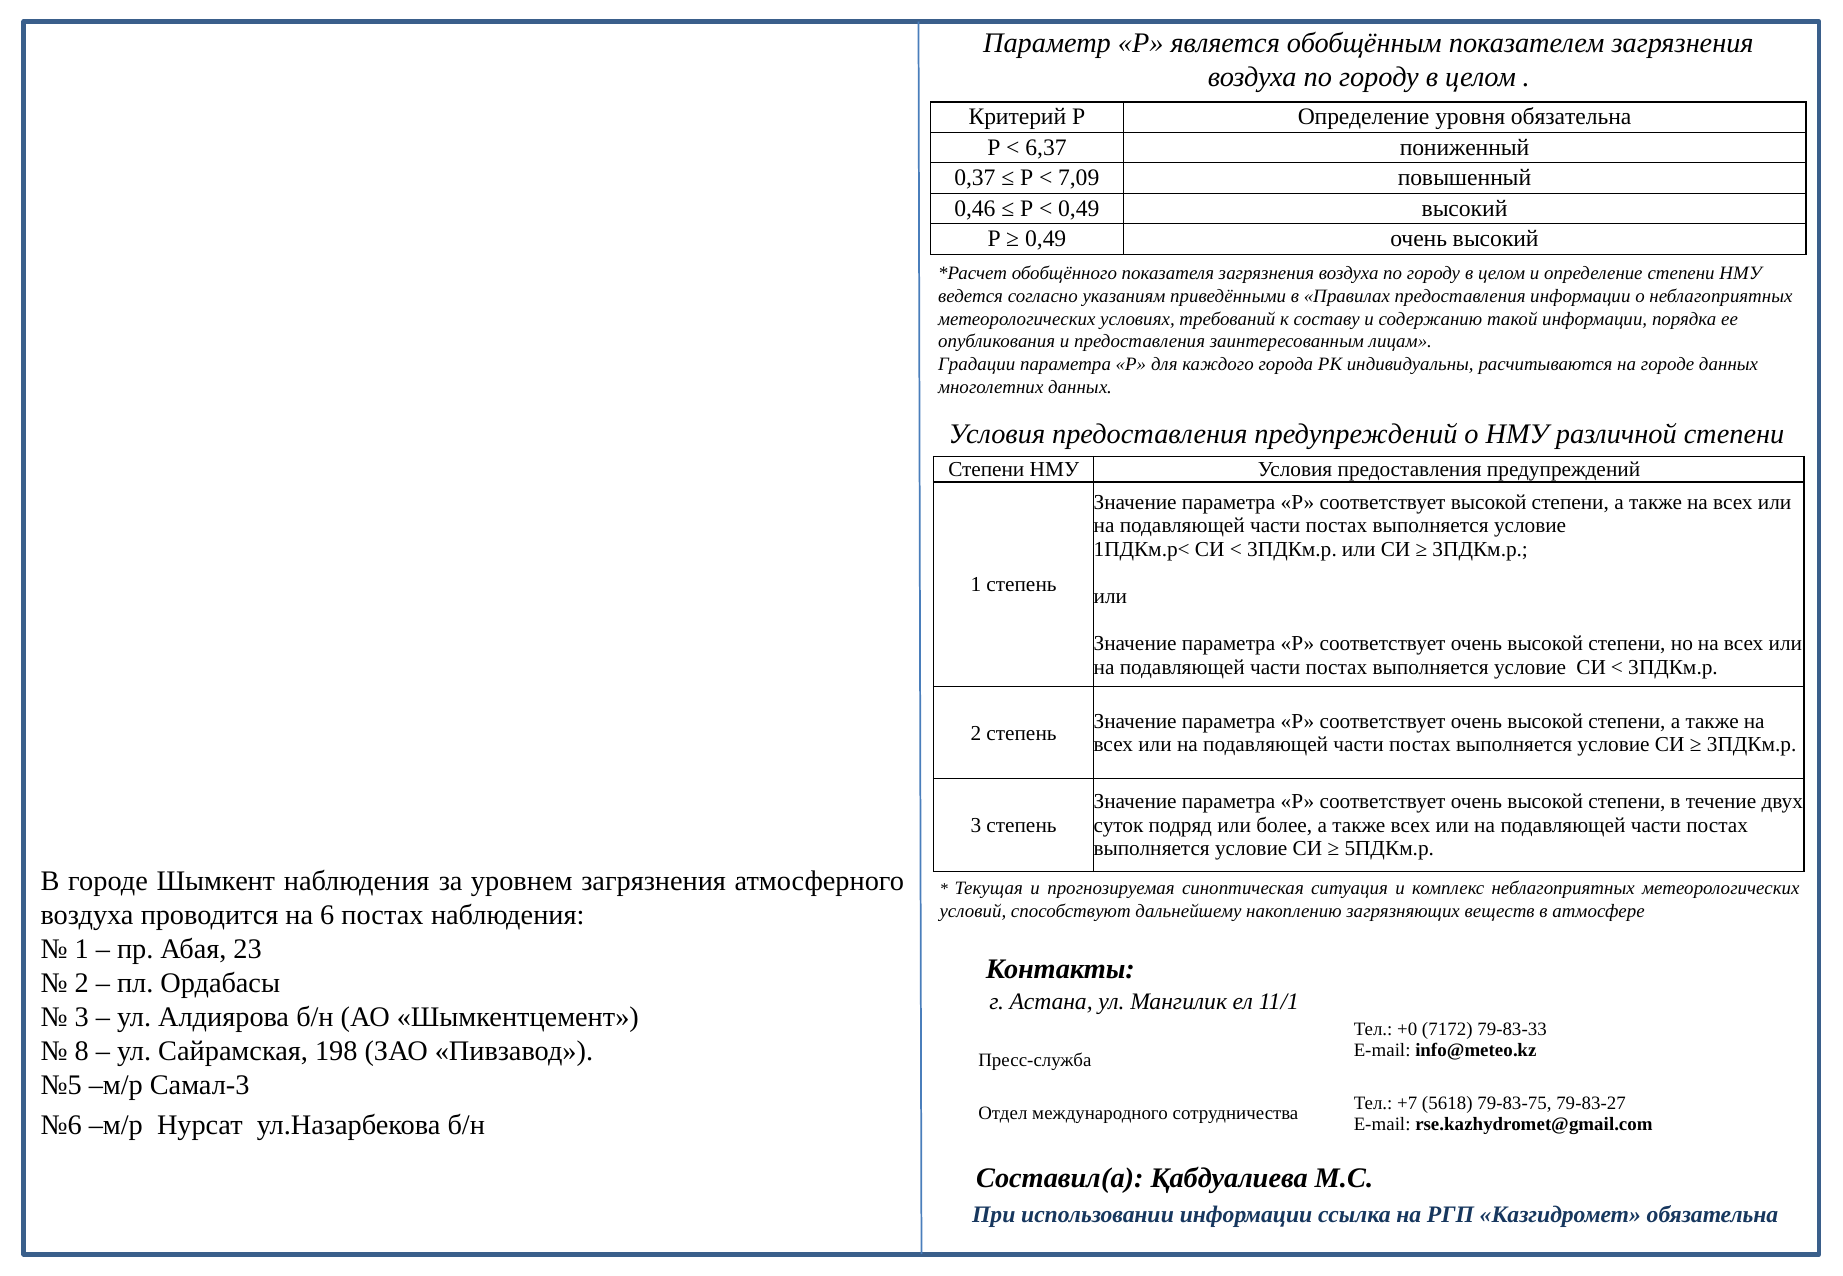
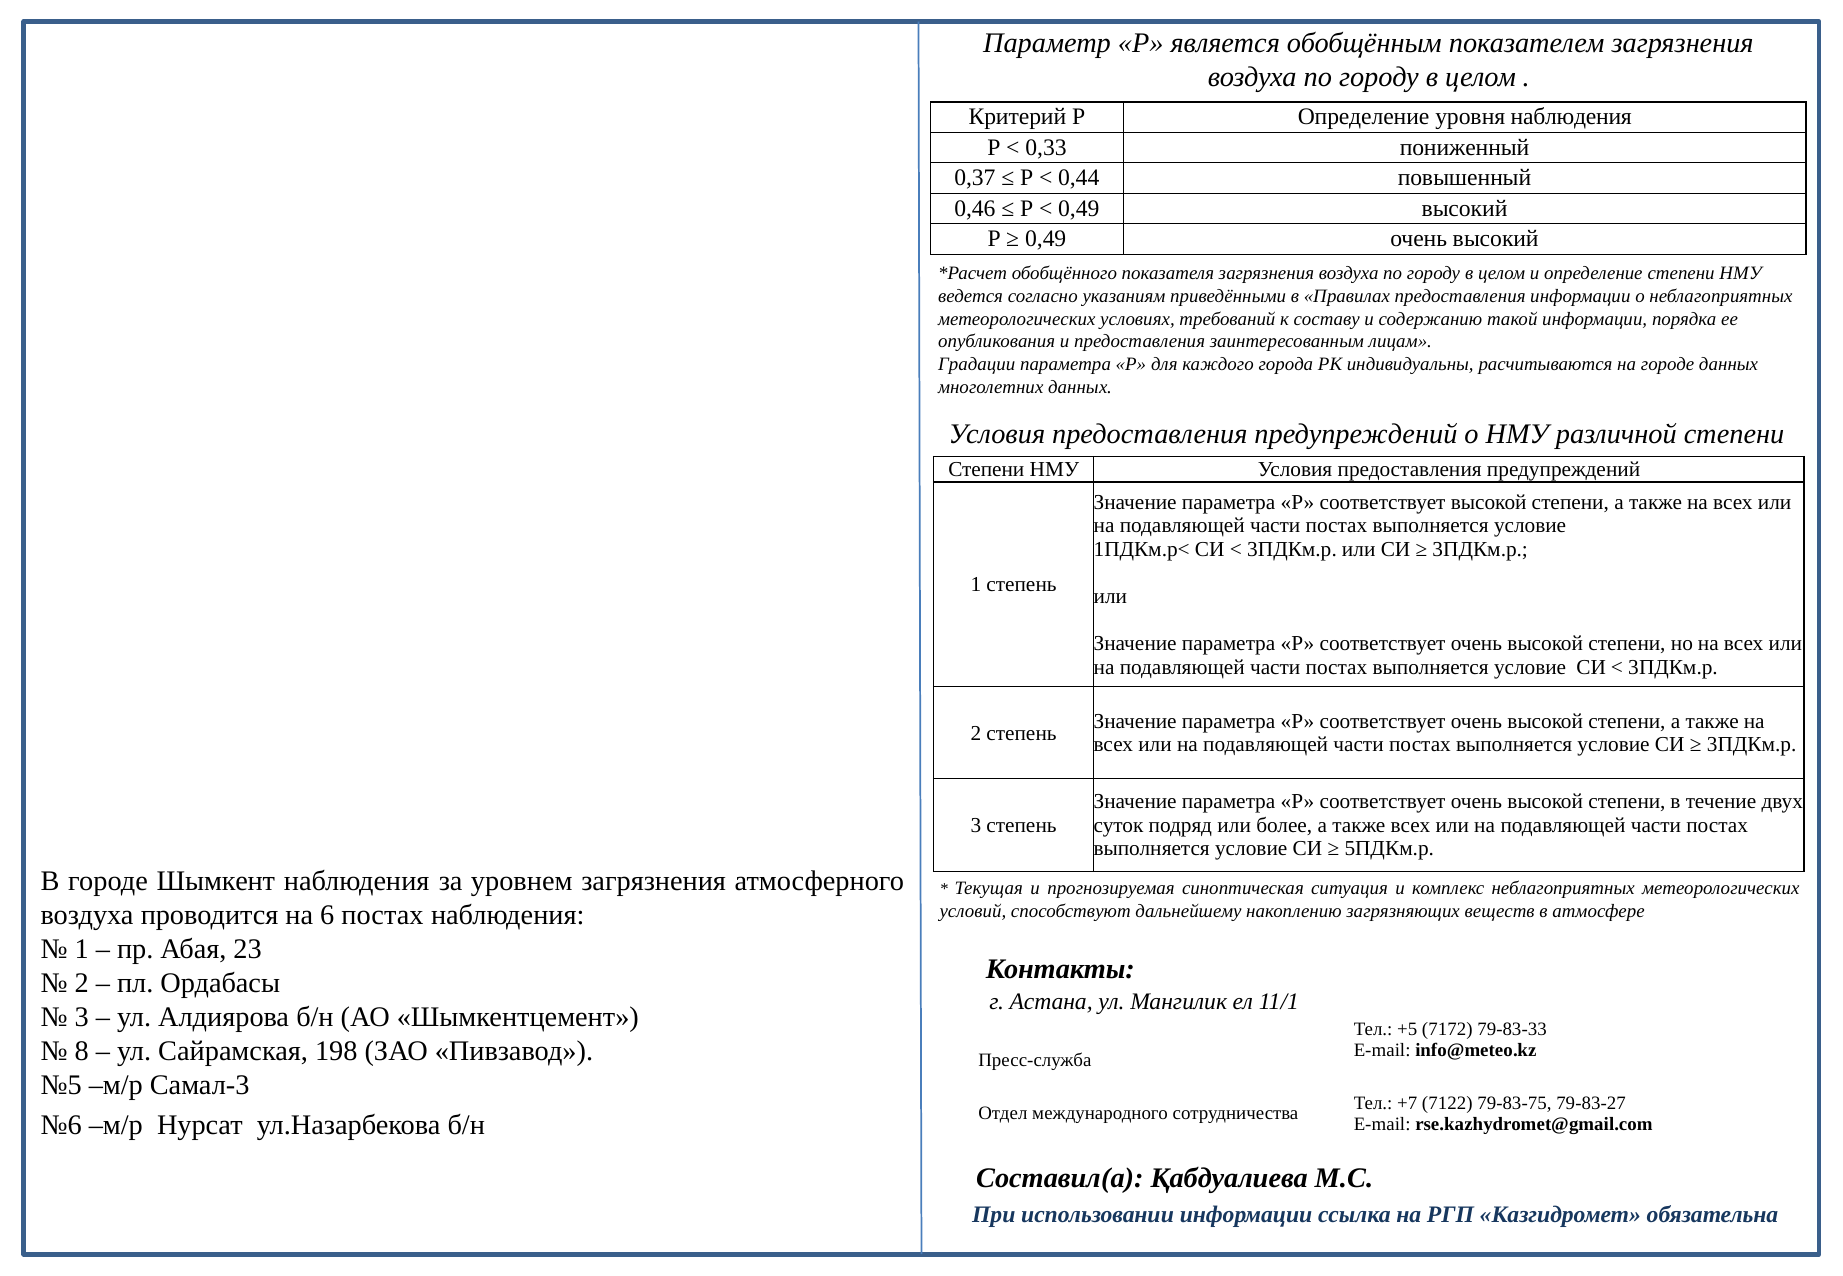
уровня обязательна: обязательна -> наблюдения
6,37: 6,37 -> 0,33
7,09: 7,09 -> 0,44
+0: +0 -> +5
5618: 5618 -> 7122
